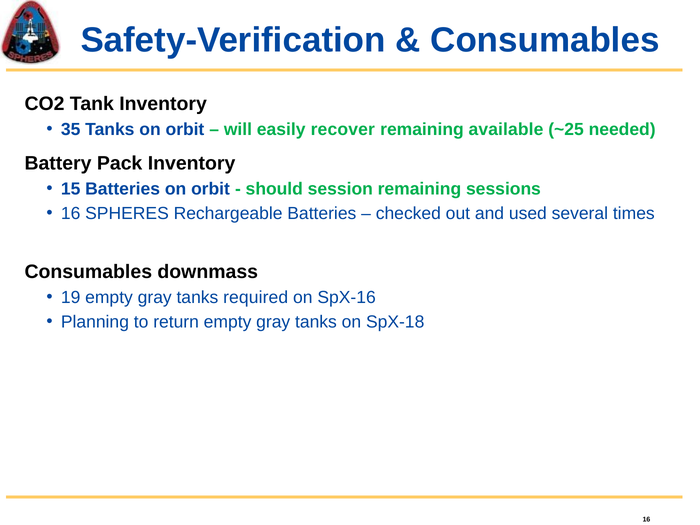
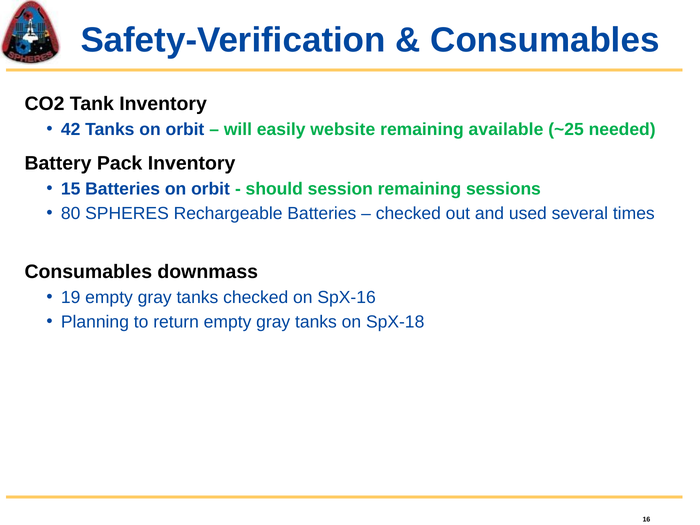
35: 35 -> 42
recover: recover -> website
16 at (71, 214): 16 -> 80
tanks required: required -> checked
